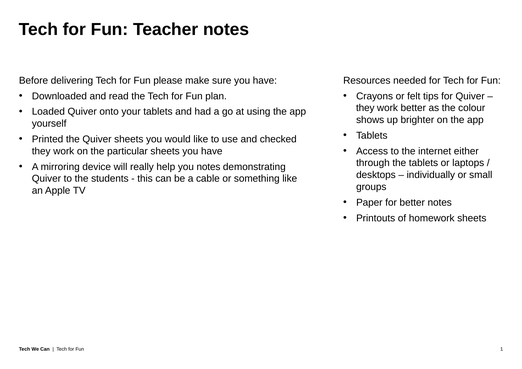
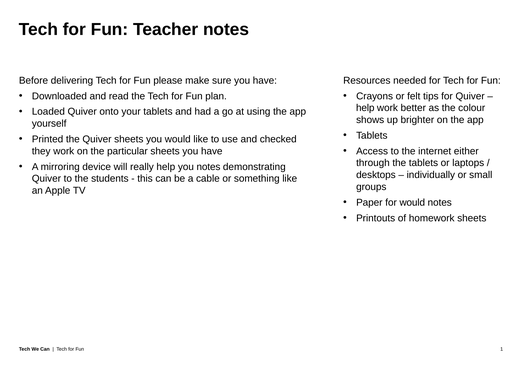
they at (365, 108): they -> help
for better: better -> would
